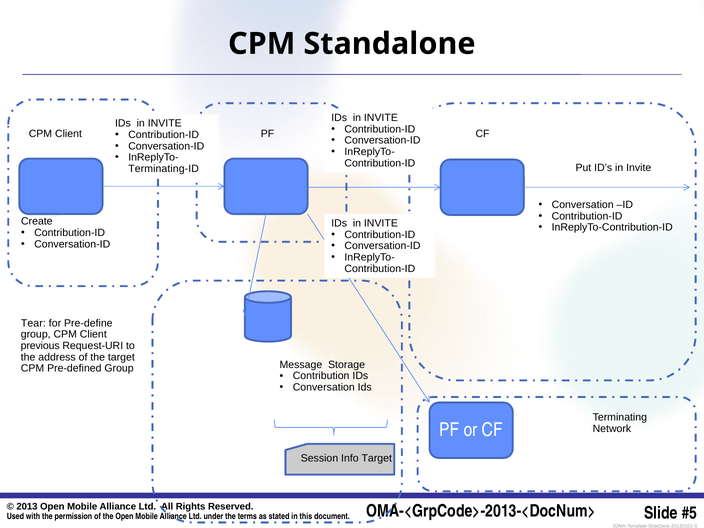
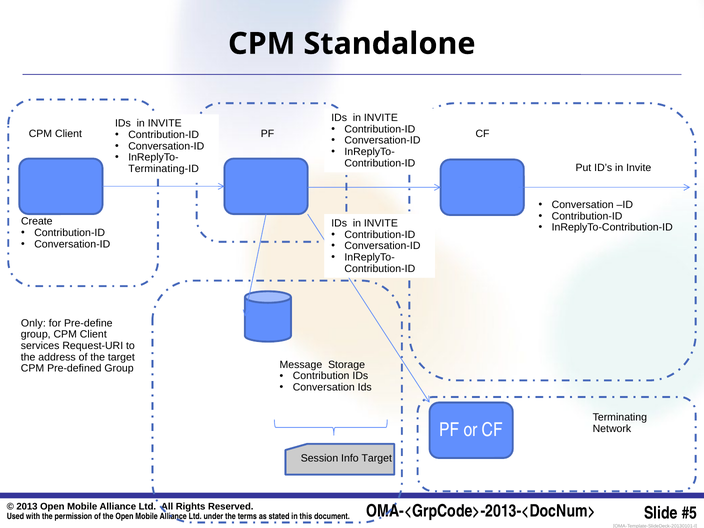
Tear: Tear -> Only
previous: previous -> services
